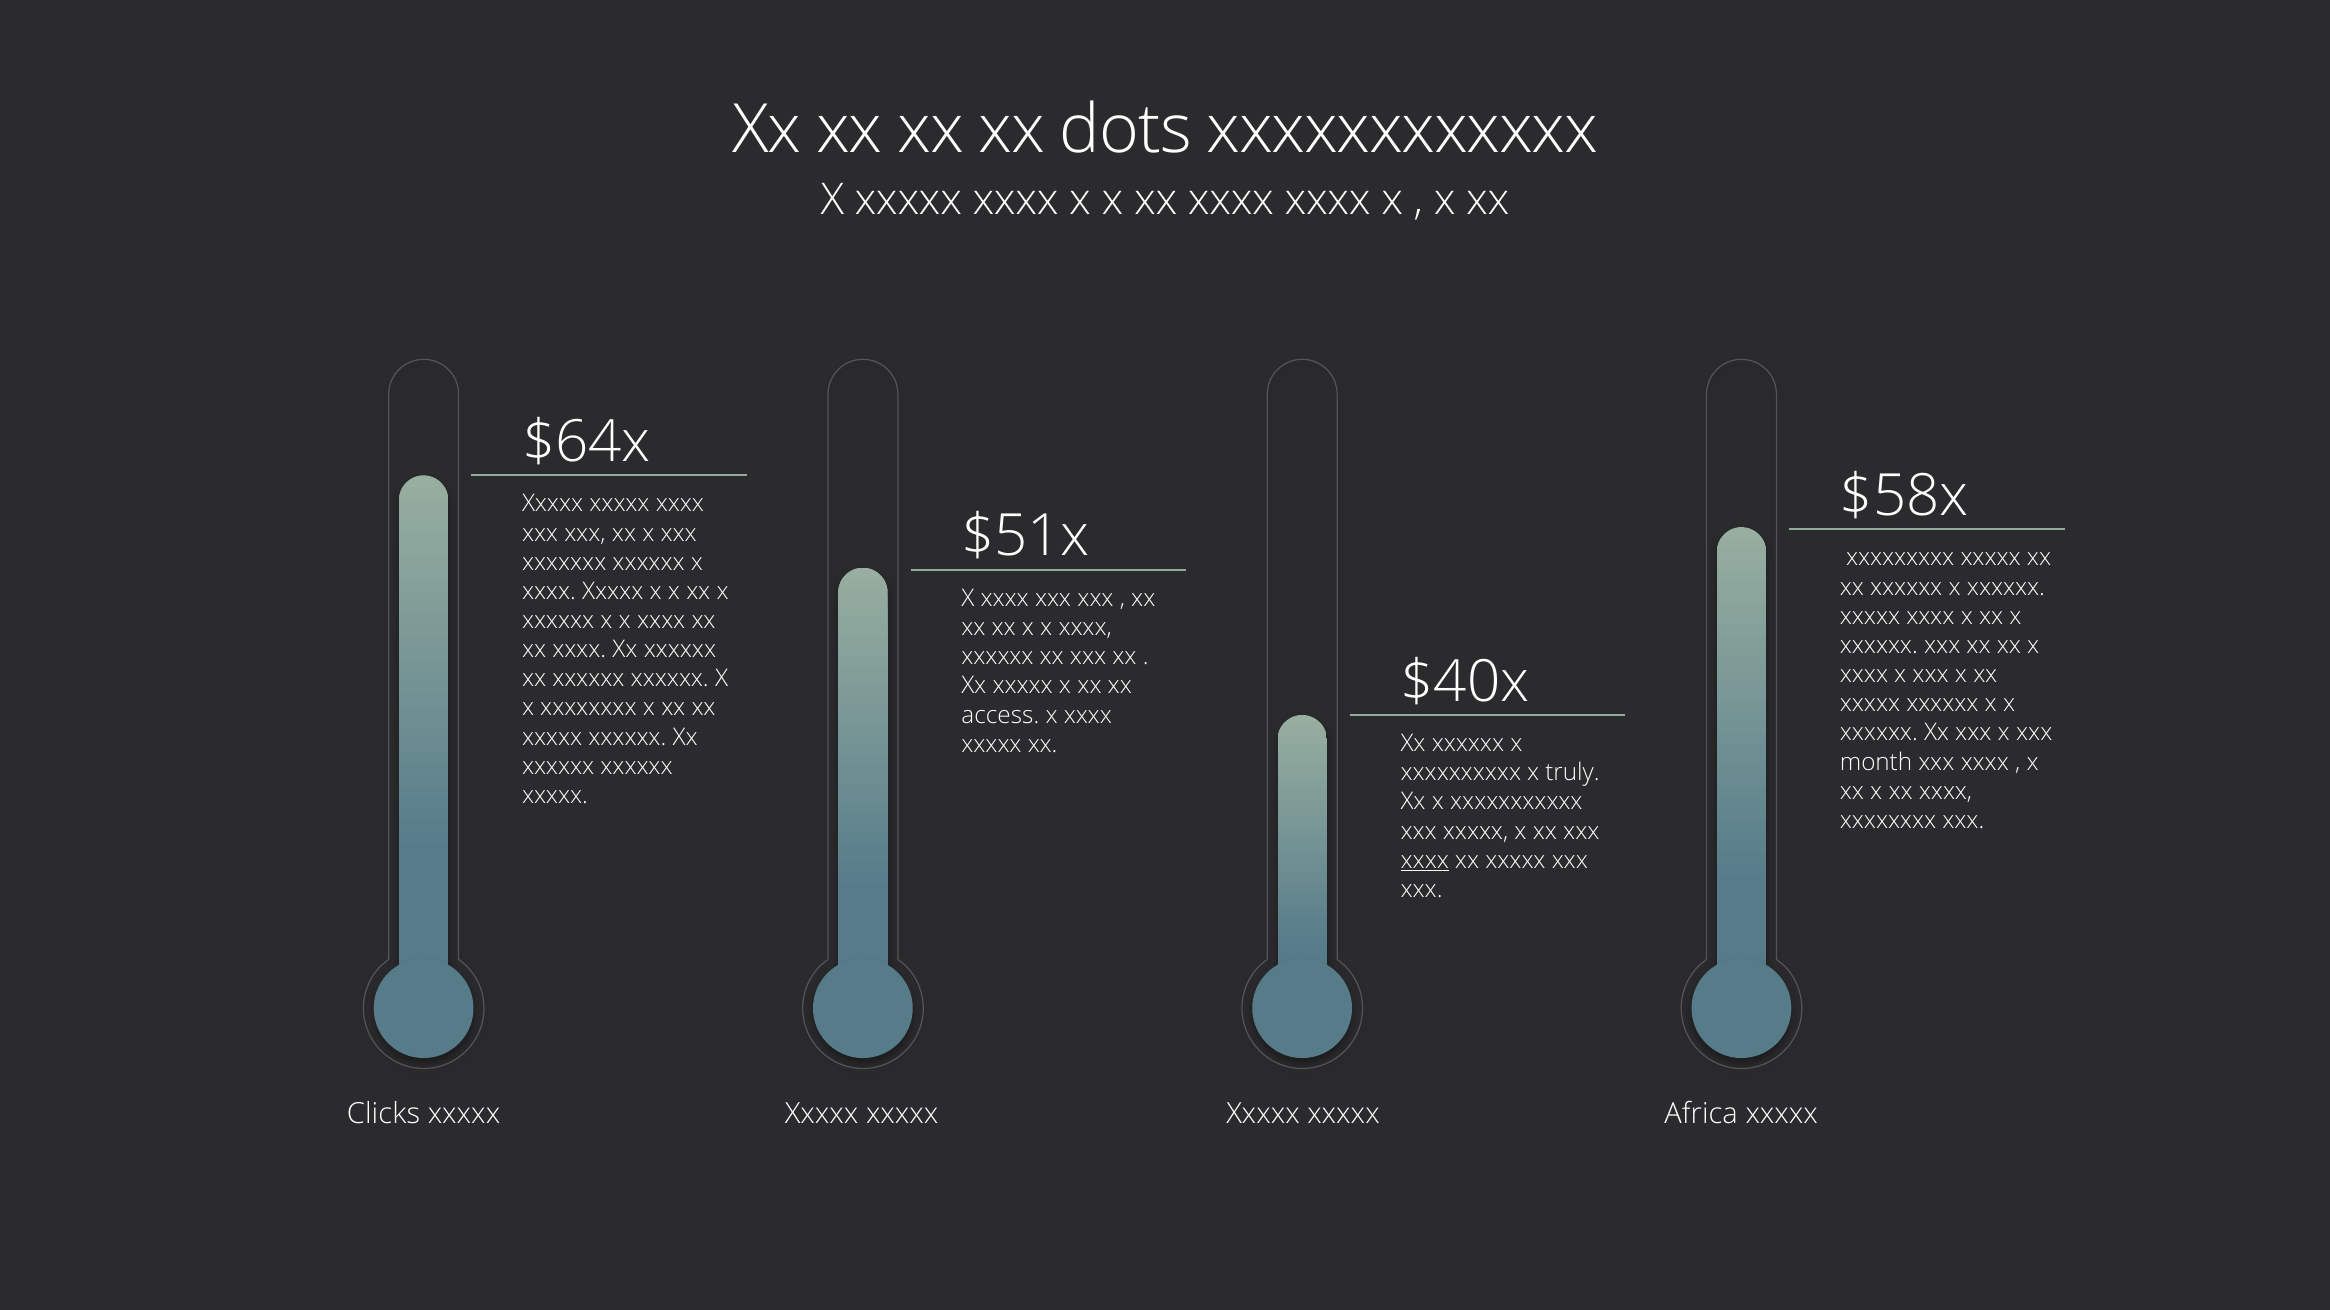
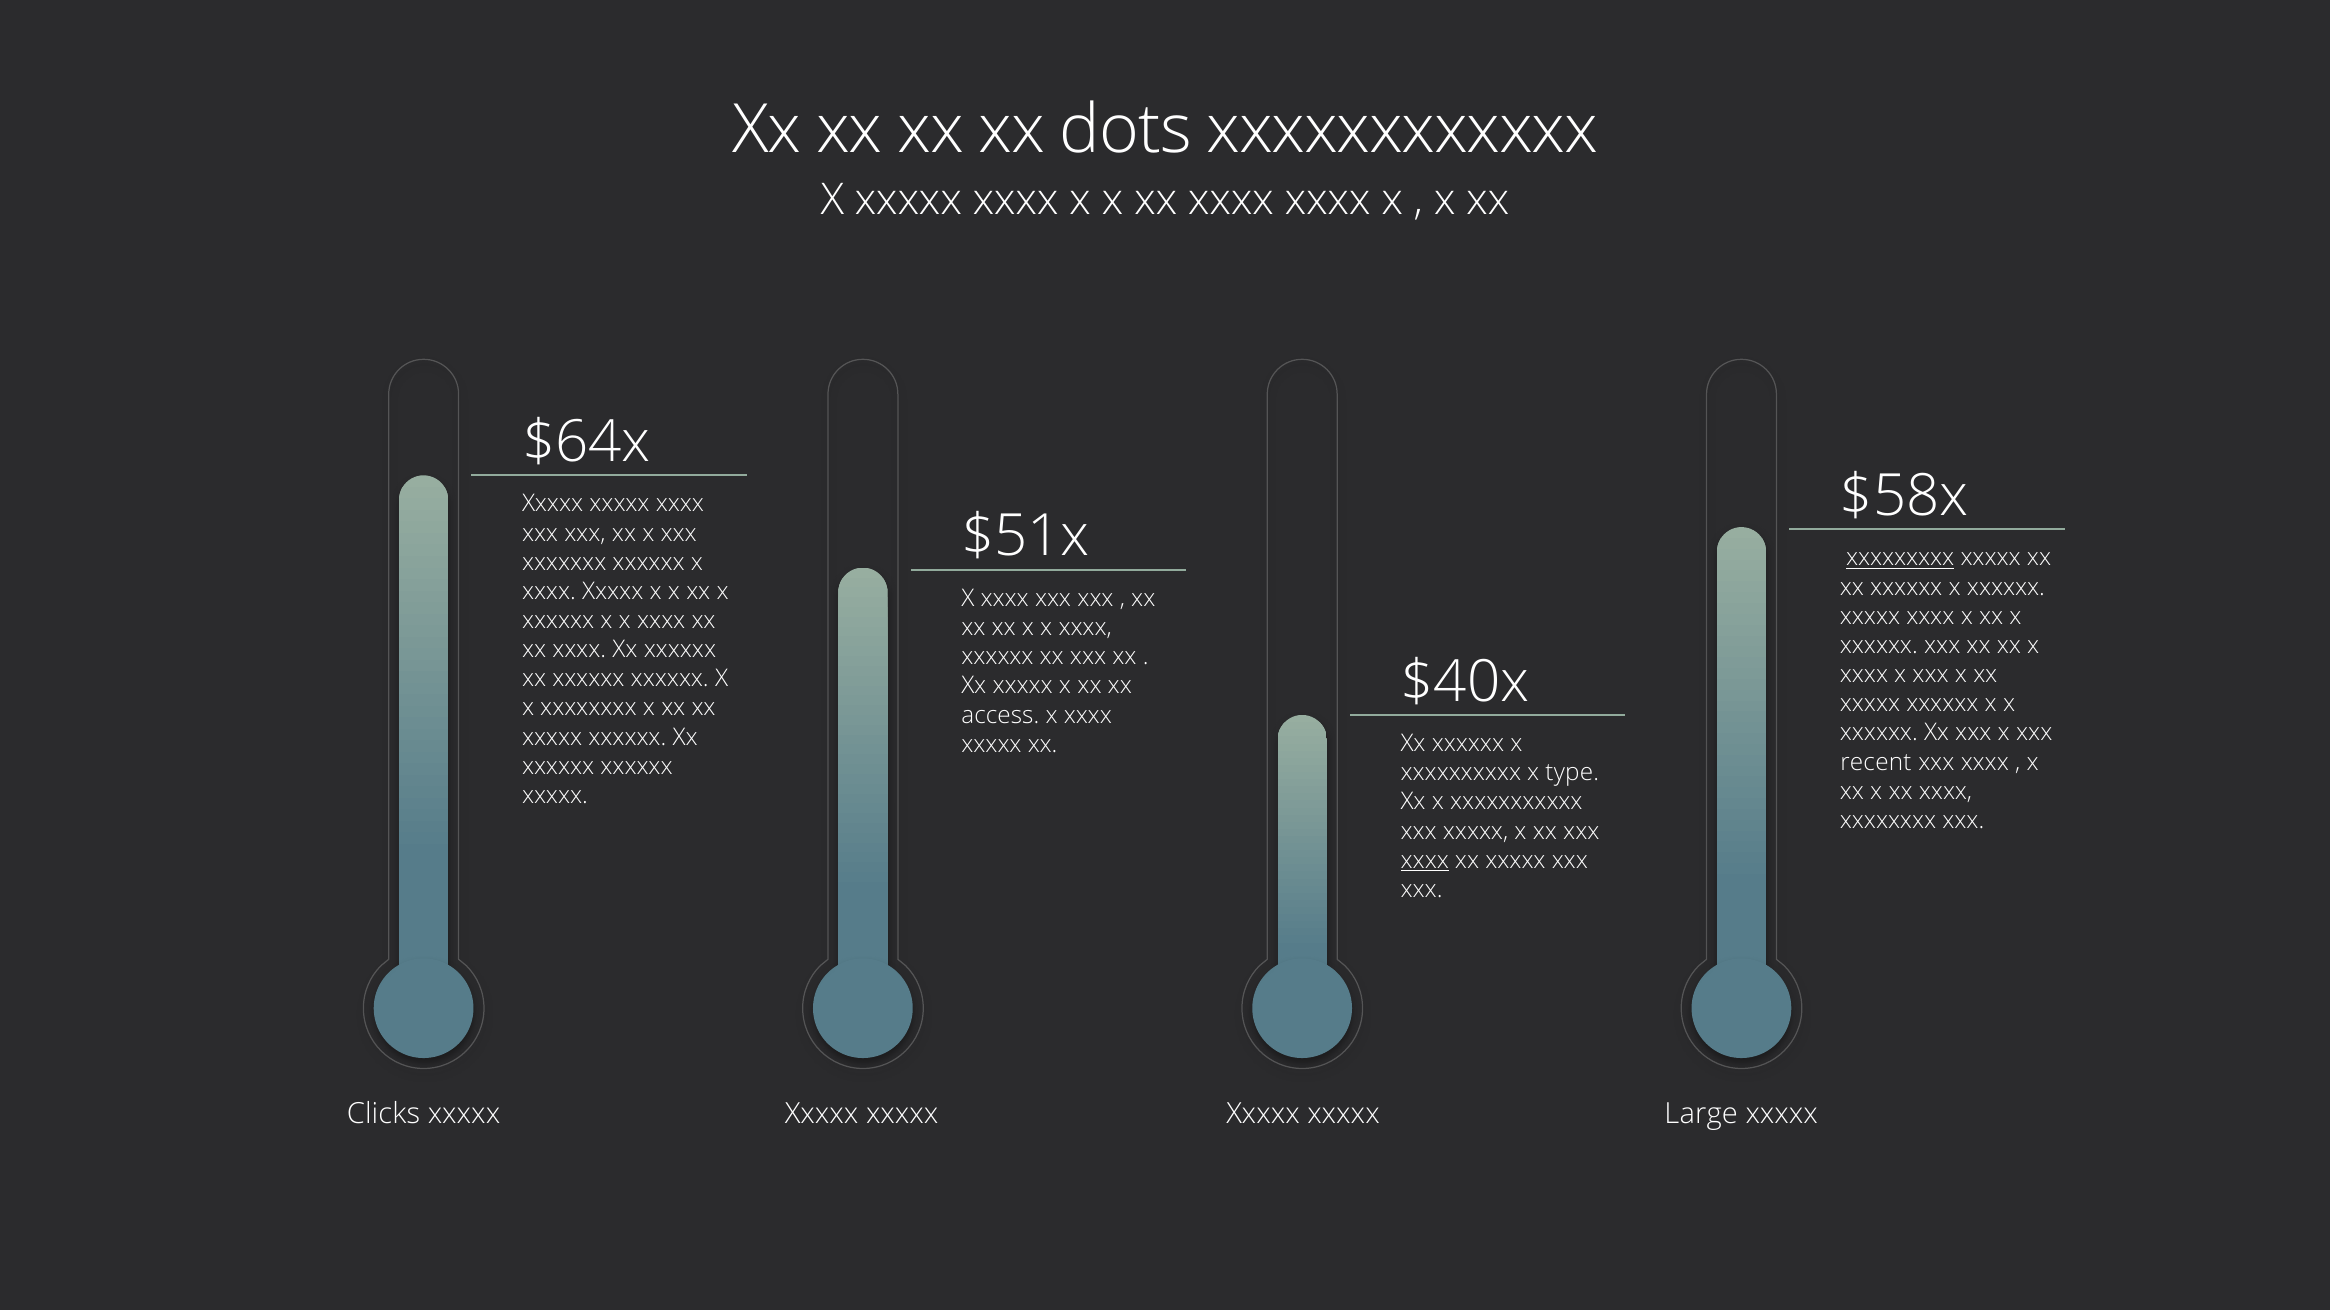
xxxxxxxxx underline: none -> present
month: month -> recent
truly: truly -> type
Africa: Africa -> Large
